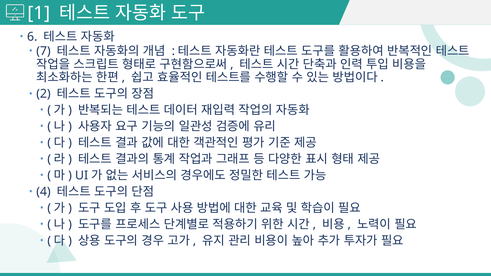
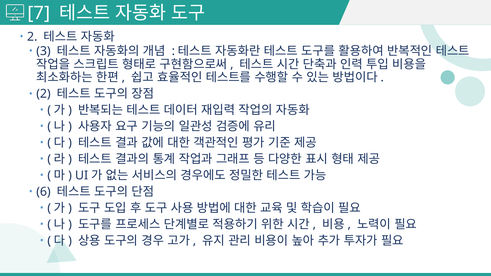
1: 1 -> 7
6 at (32, 37): 6 -> 2
7: 7 -> 3
4: 4 -> 6
